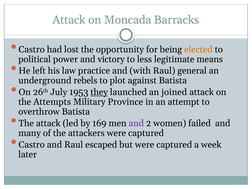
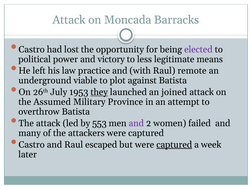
elected colour: orange -> purple
general: general -> remote
rebels: rebels -> viable
Attempts: Attempts -> Assumed
169: 169 -> 553
captured at (174, 145) underline: none -> present
